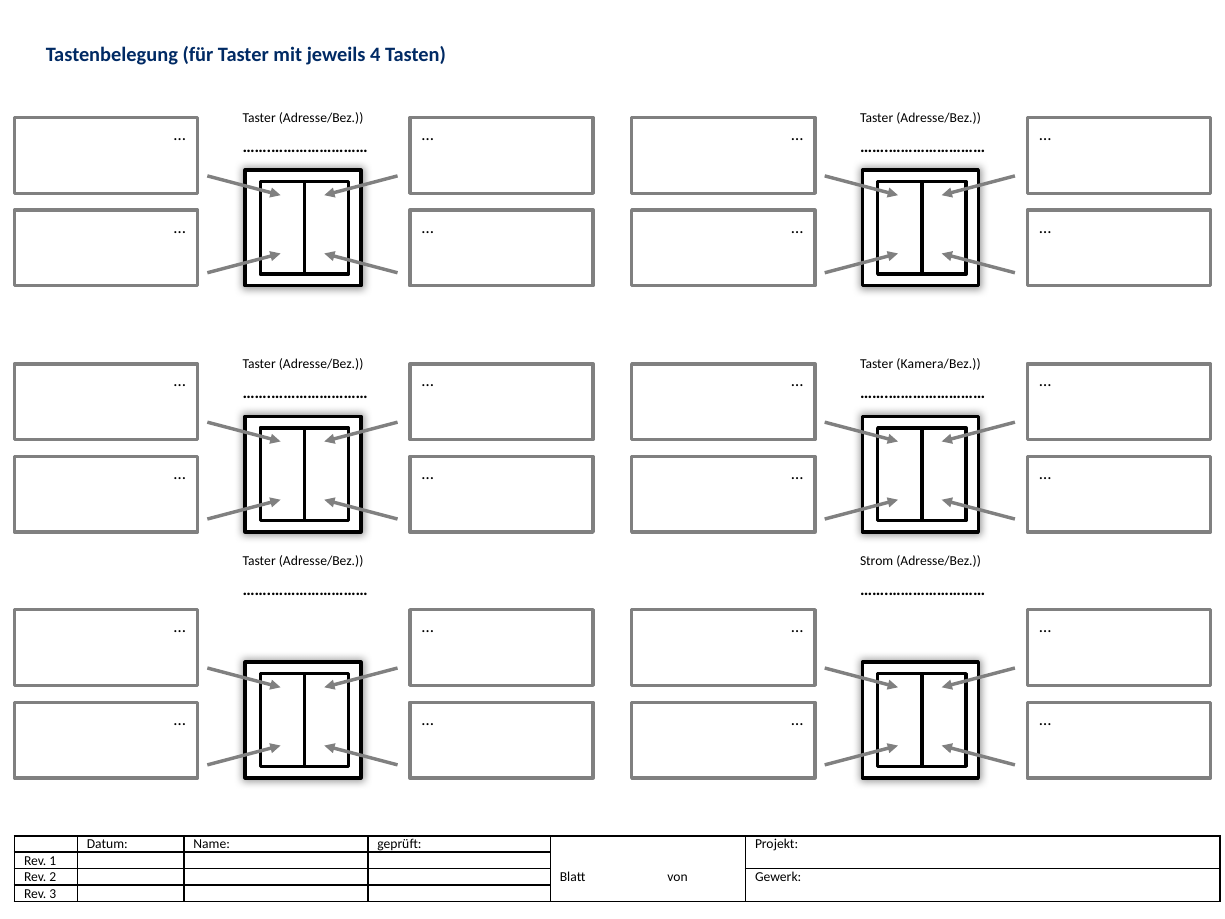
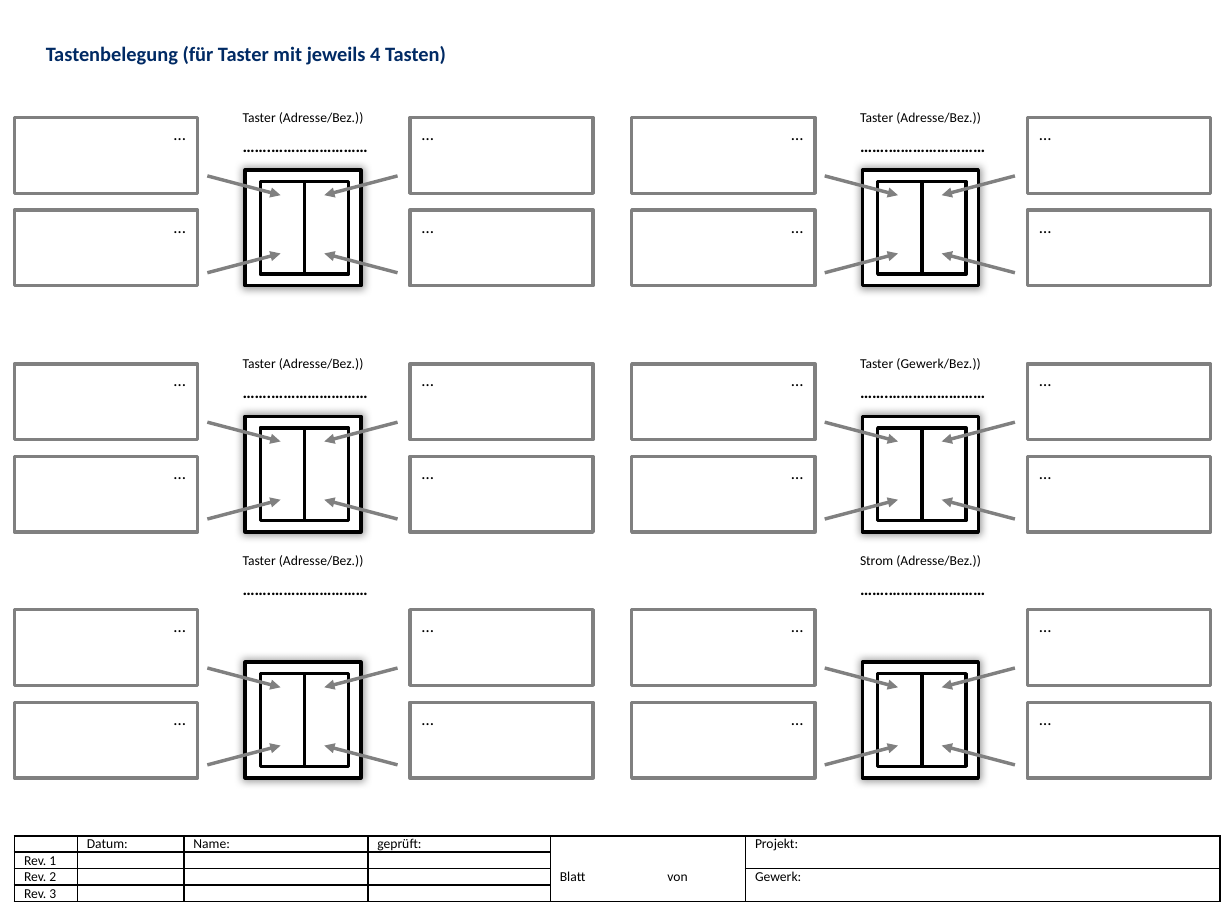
Kamera/Bez: Kamera/Bez -> Gewerk/Bez
